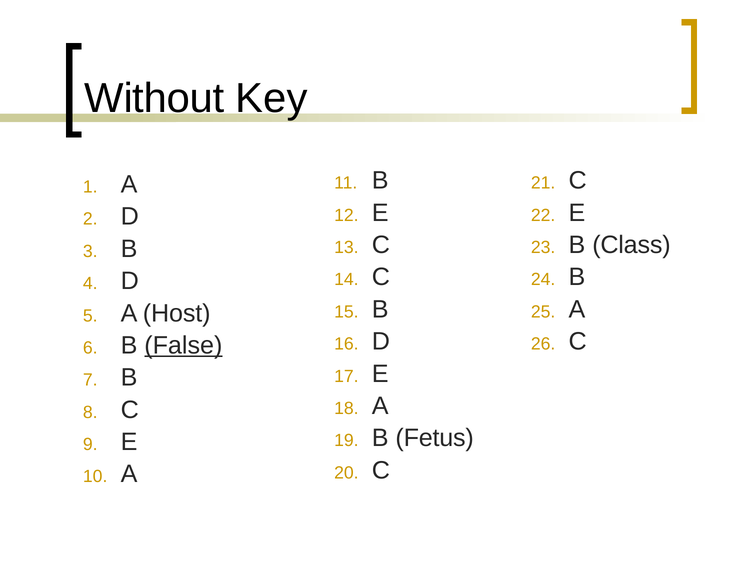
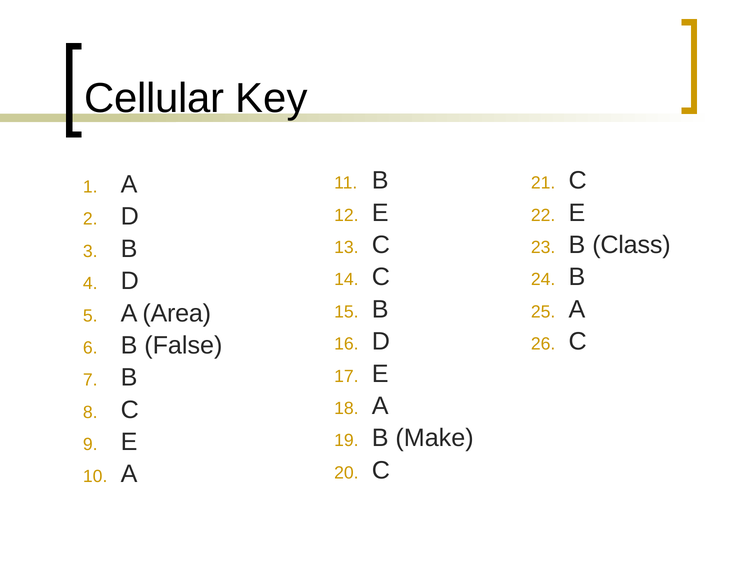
Without: Without -> Cellular
Host: Host -> Area
False underline: present -> none
Fetus: Fetus -> Make
